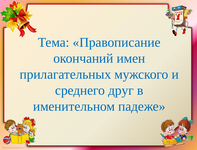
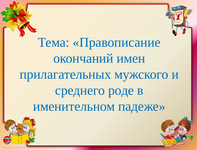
друг: друг -> роде
